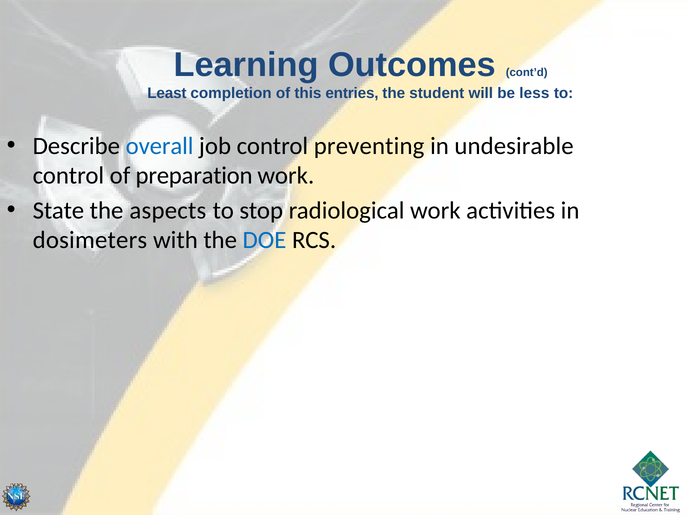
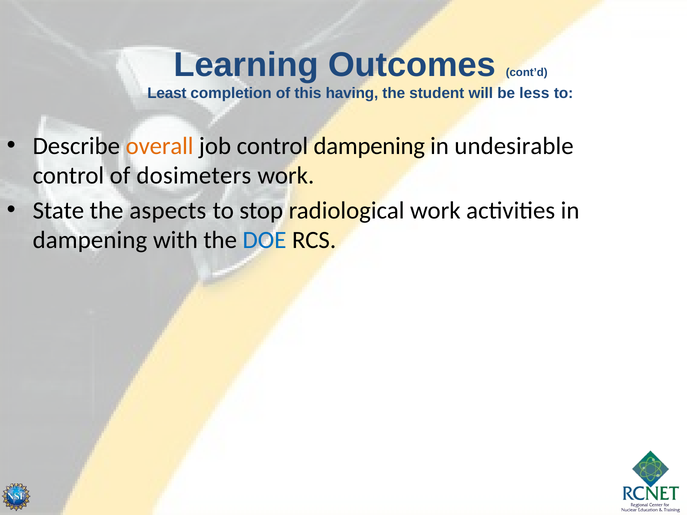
entries: entries -> having
overall colour: blue -> orange
control preventing: preventing -> dampening
preparation: preparation -> dosimeters
dosimeters at (90, 240): dosimeters -> dampening
